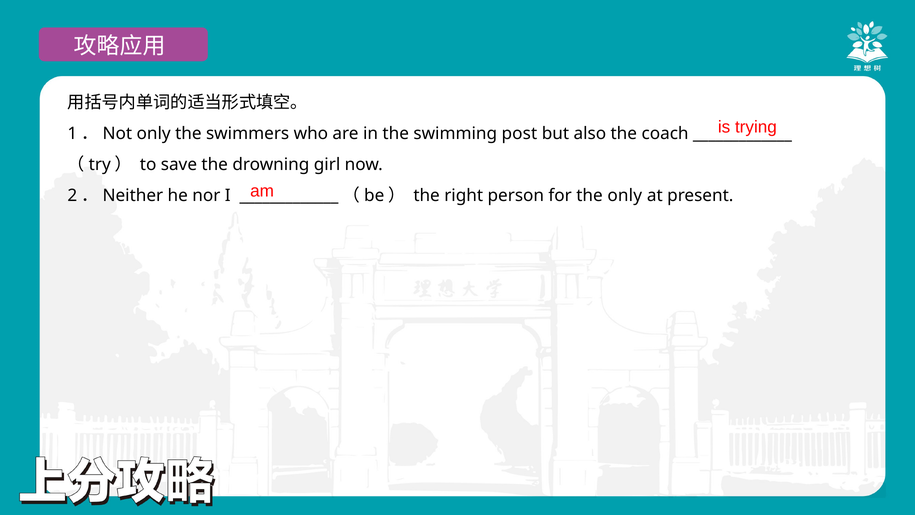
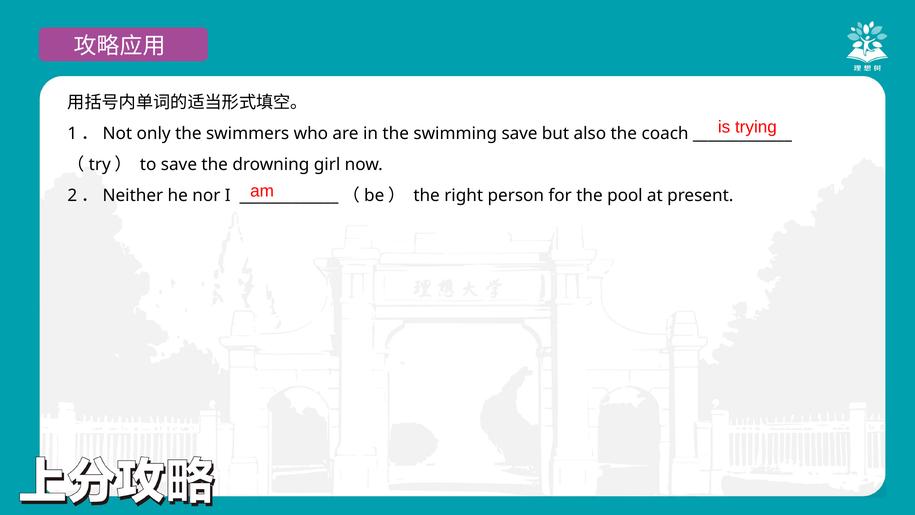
swimming post: post -> save
the only: only -> pool
